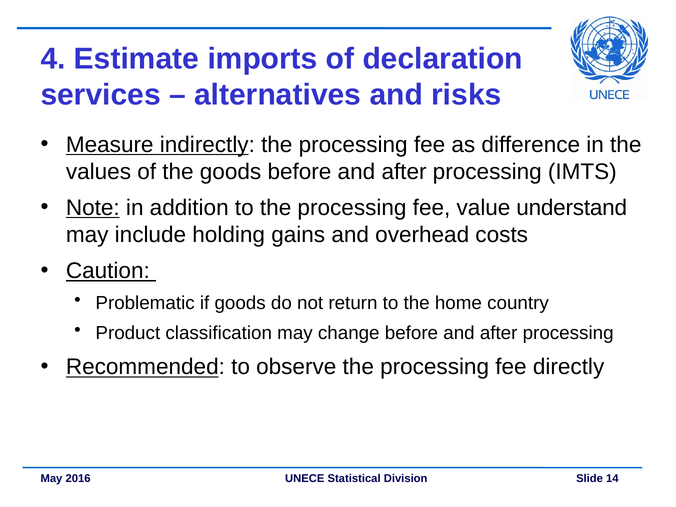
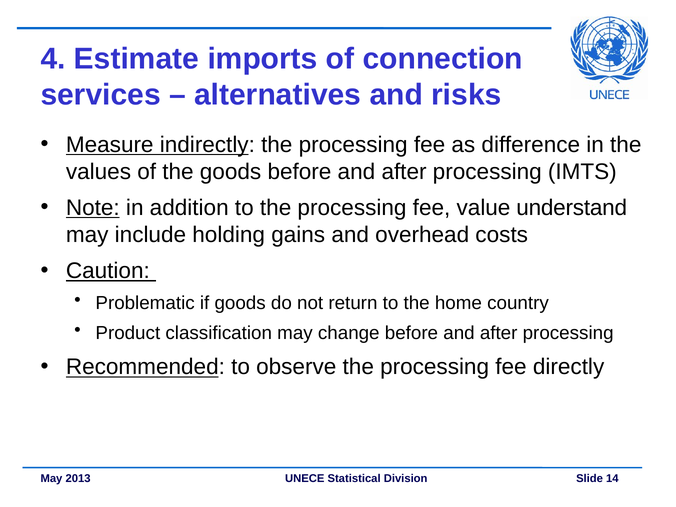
declaration: declaration -> connection
2016: 2016 -> 2013
